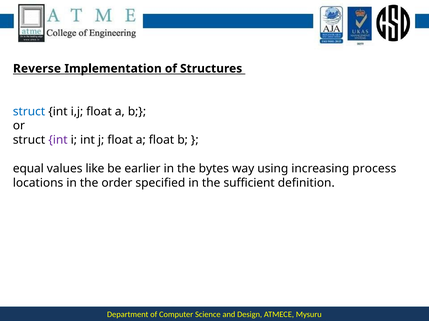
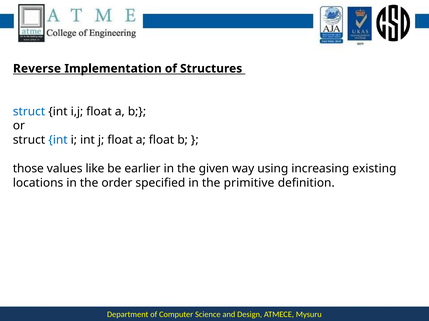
int at (58, 140) colour: purple -> blue
equal: equal -> those
bytes: bytes -> given
process: process -> existing
sufficient: sufficient -> primitive
